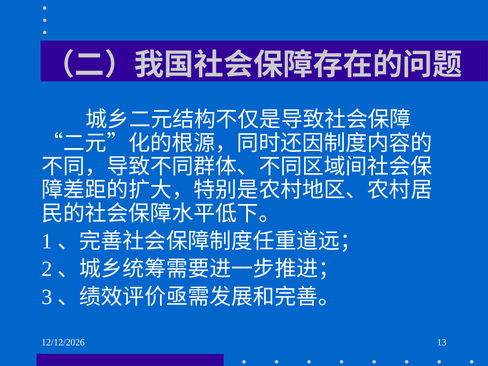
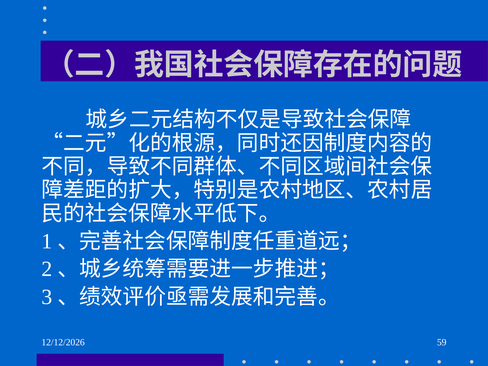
13: 13 -> 59
